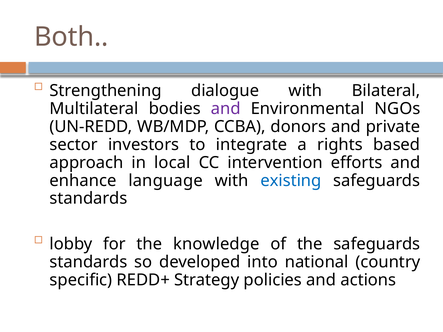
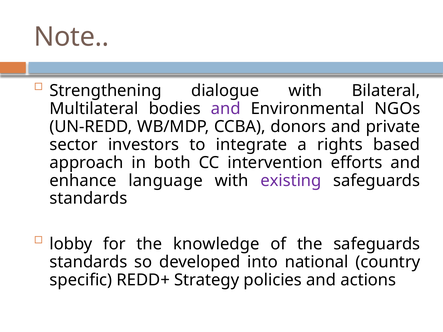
Both: Both -> Note
local: local -> both
existing colour: blue -> purple
